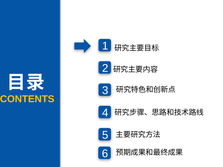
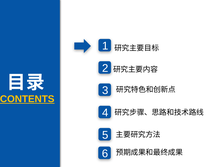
CONTENTS underline: none -> present
